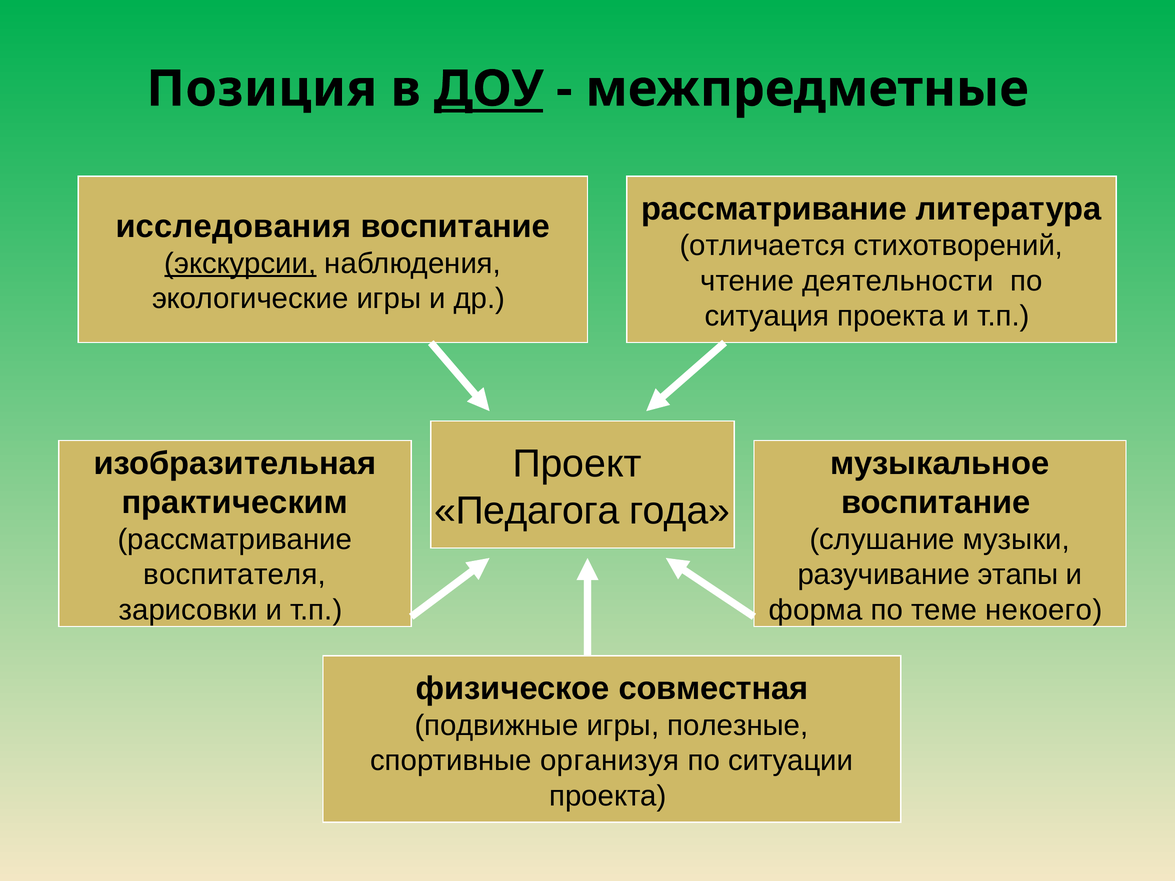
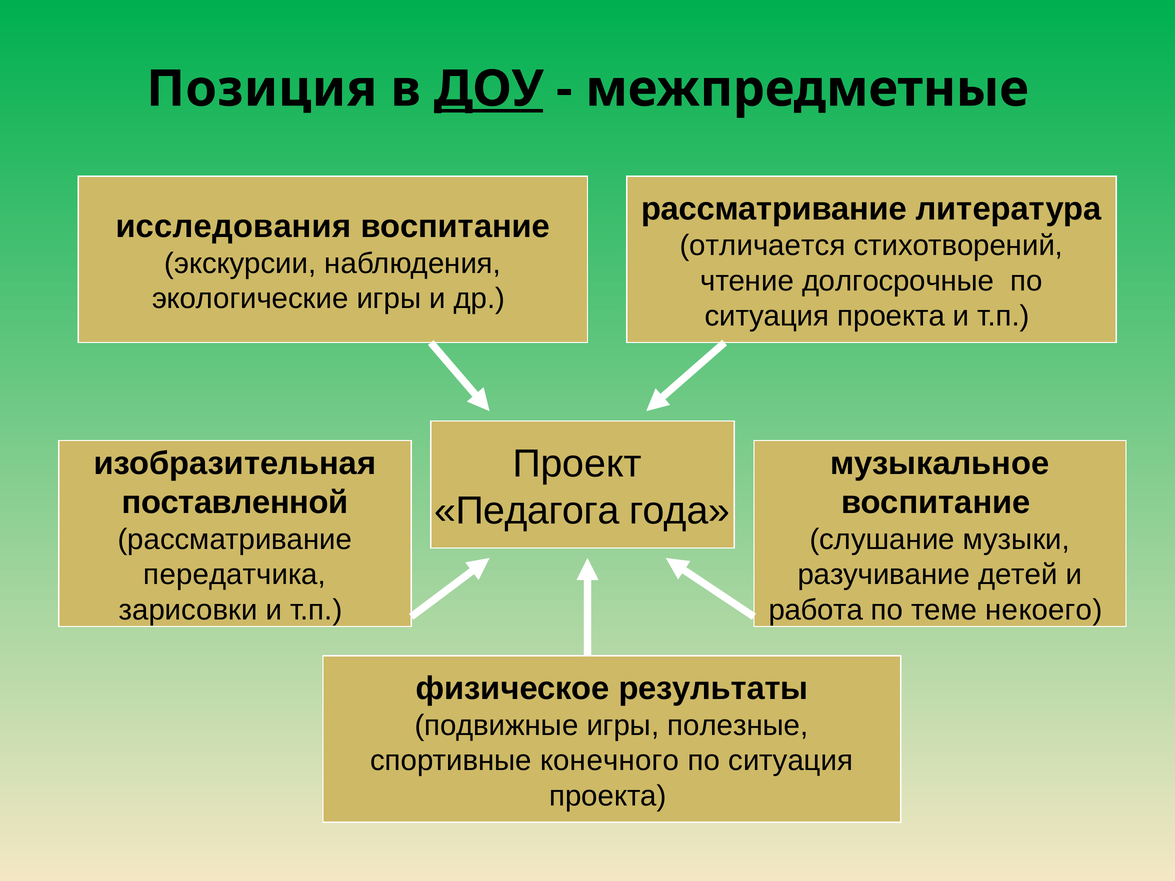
экскурсии underline: present -> none
деятельности: деятельности -> долгосрочные
практическим: практическим -> поставленной
воспитателя: воспитателя -> передатчика
этапы: этапы -> детей
форма: форма -> работа
совместная: совместная -> результаты
организуя: организуя -> конечного
ситуации at (791, 761): ситуации -> ситуация
